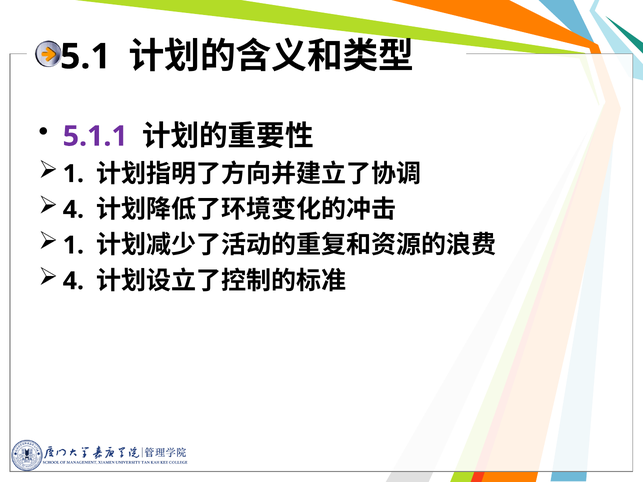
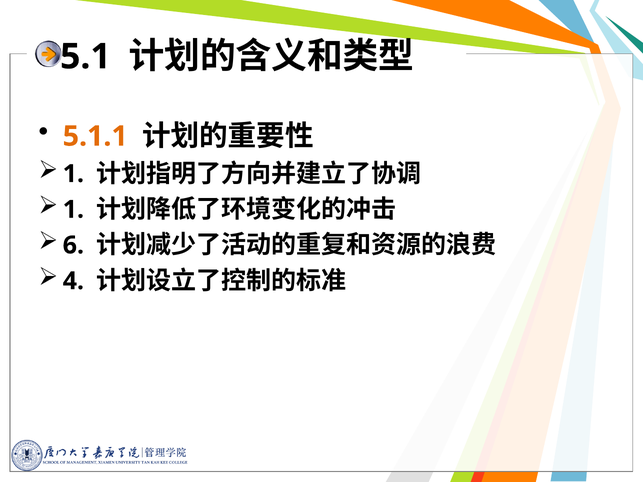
5.1.1 colour: purple -> orange
4 at (73, 210): 4 -> 1
1 at (73, 245): 1 -> 6
